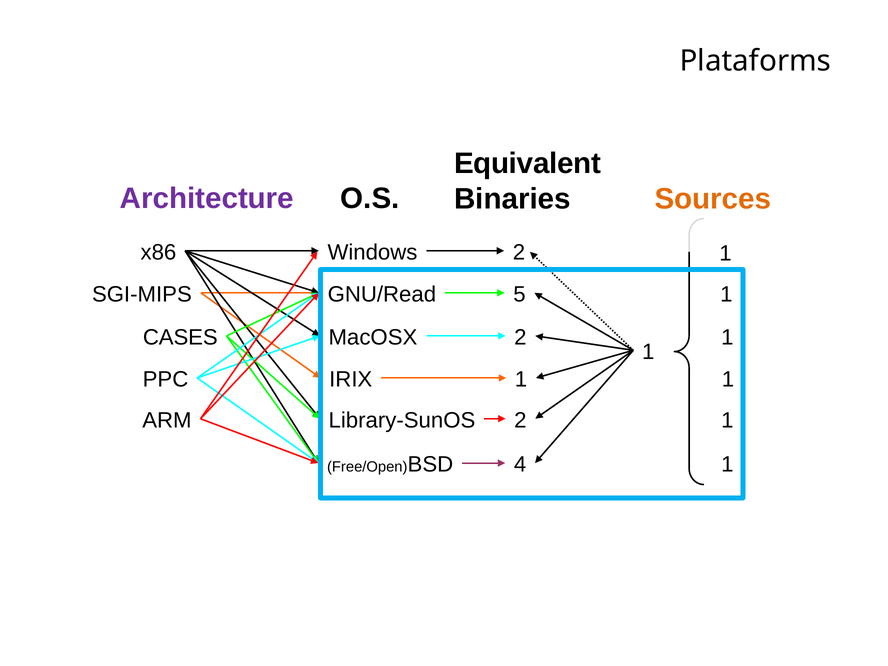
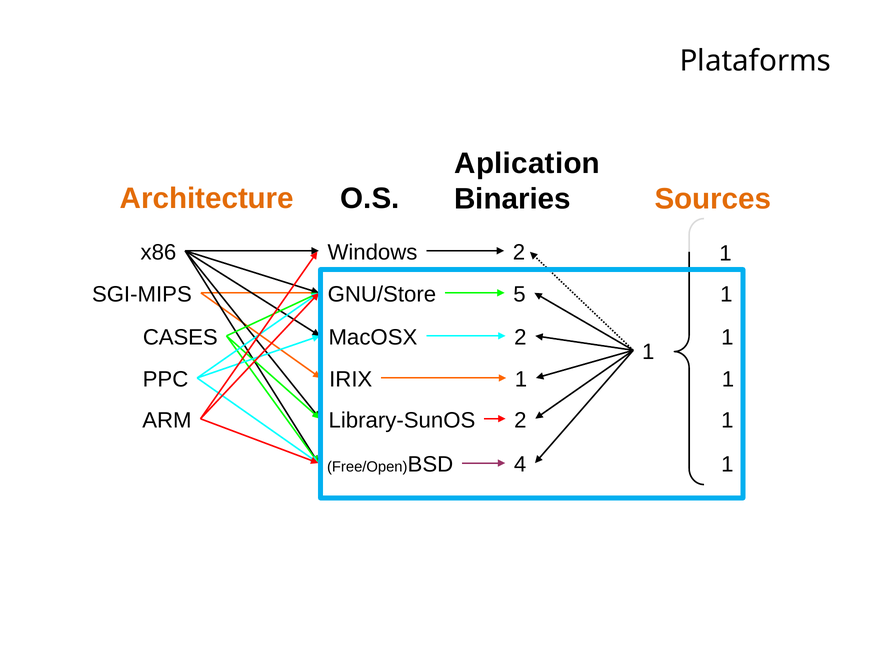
Equivalent: Equivalent -> Aplication
Architecture colour: purple -> orange
GNU/Read: GNU/Read -> GNU/Store
